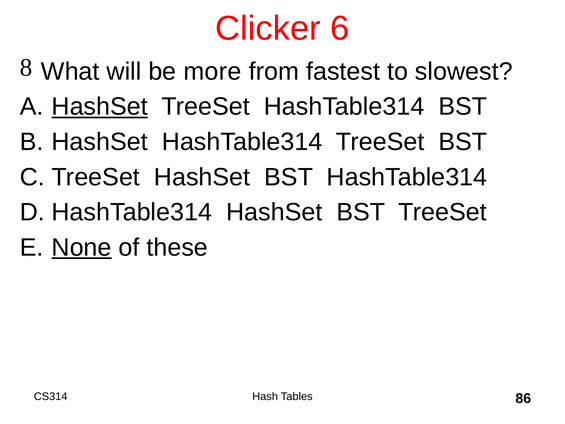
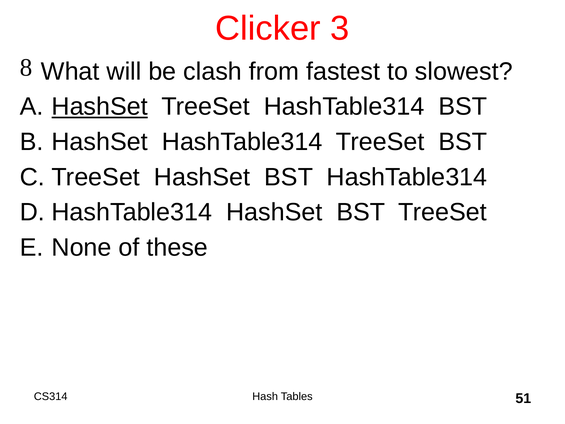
6: 6 -> 3
more: more -> clash
None underline: present -> none
86: 86 -> 51
